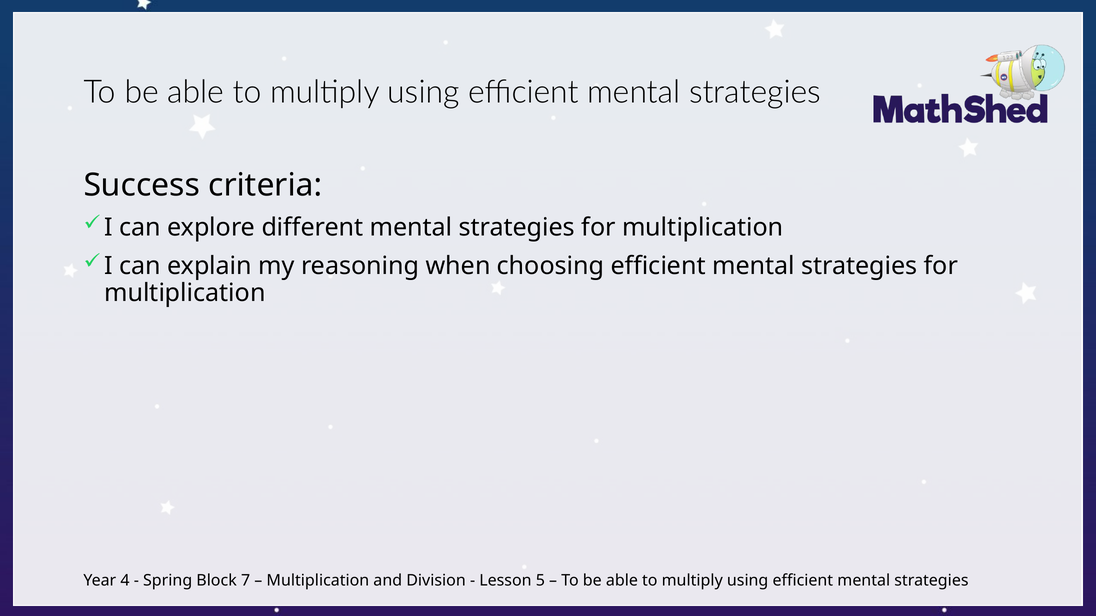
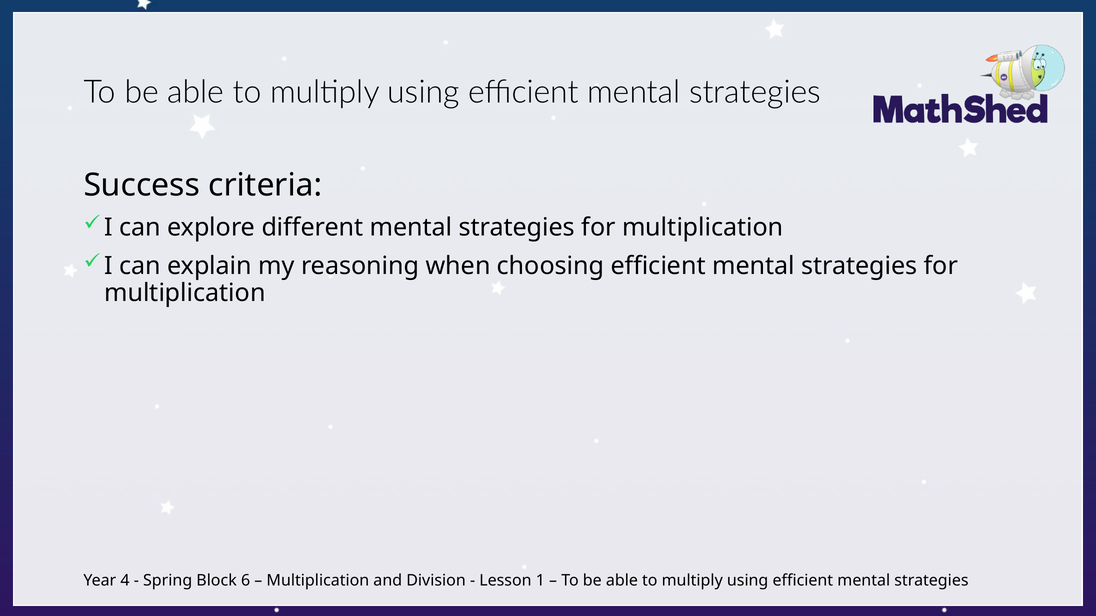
7: 7 -> 6
5: 5 -> 1
